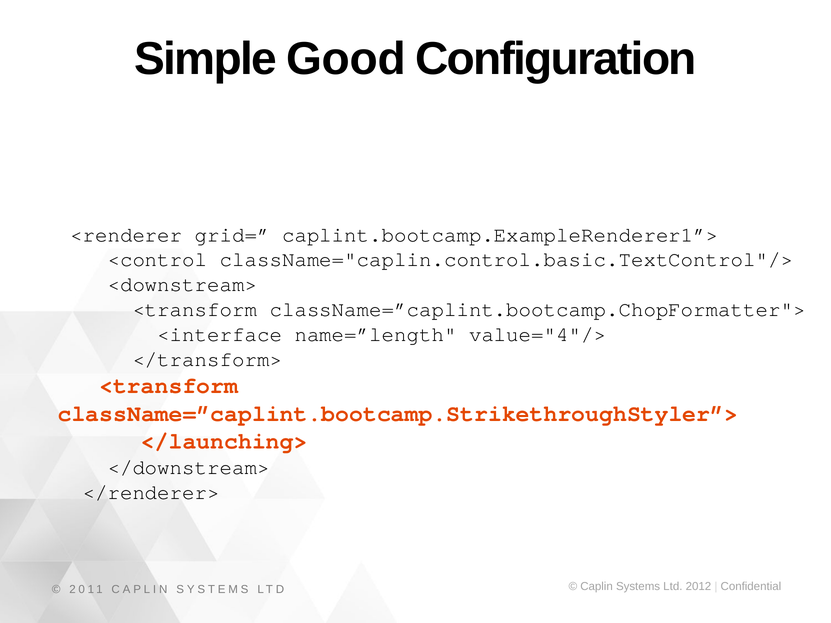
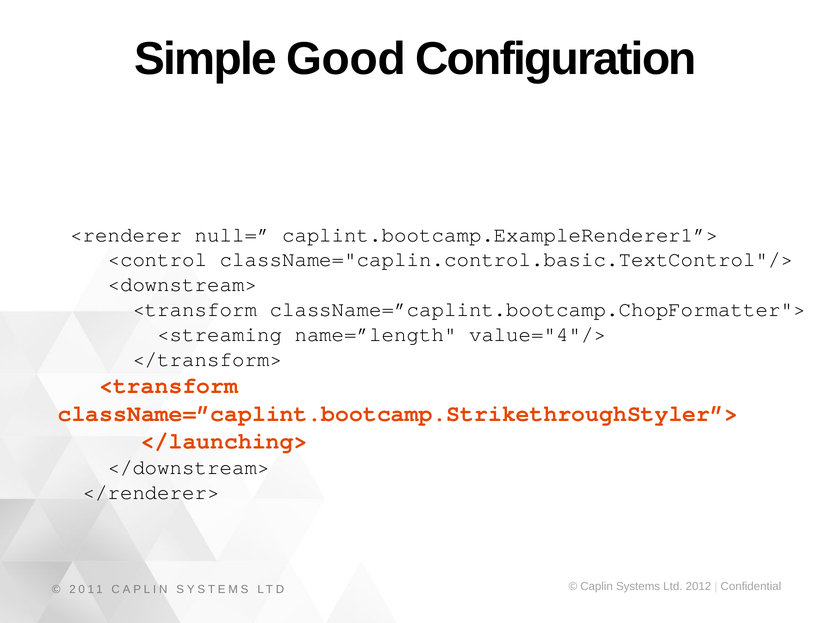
grid=: grid= -> null=
<interface: <interface -> <streaming
